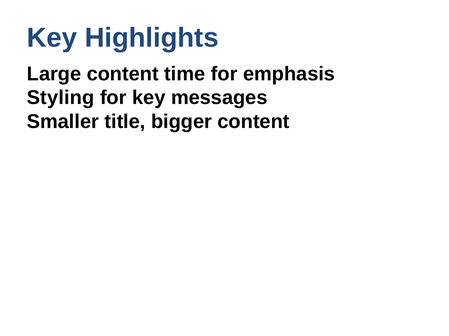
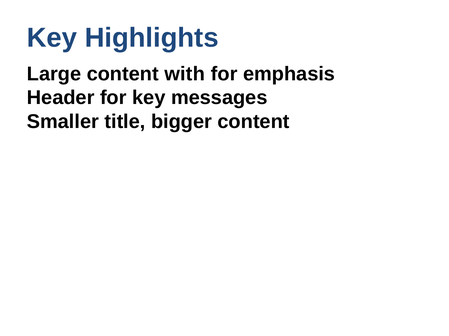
time: time -> with
Styling: Styling -> Header
